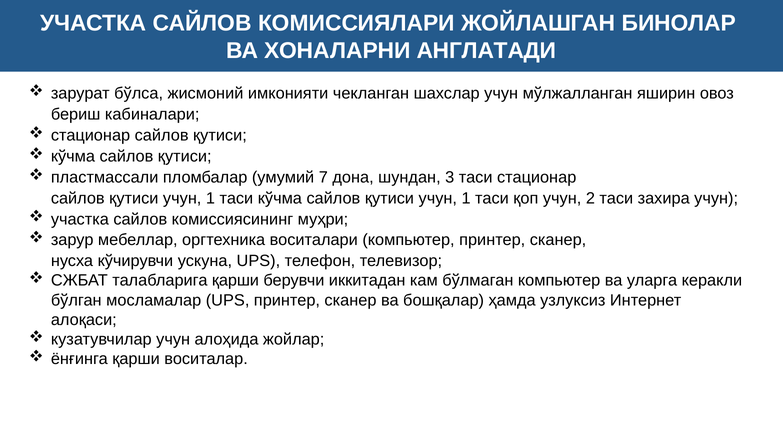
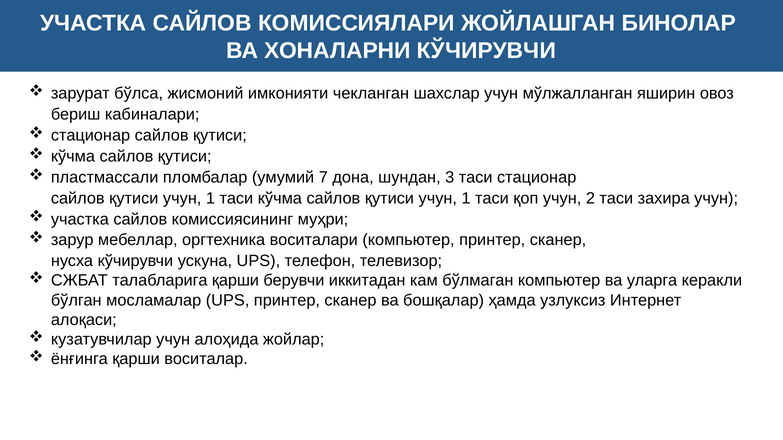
ХОНАЛАРНИ АНГЛАТАДИ: АНГЛАТАДИ -> КЎЧИРУВЧИ
